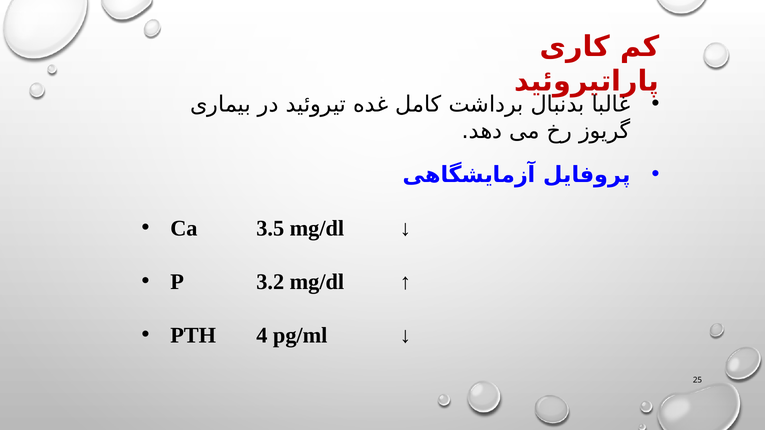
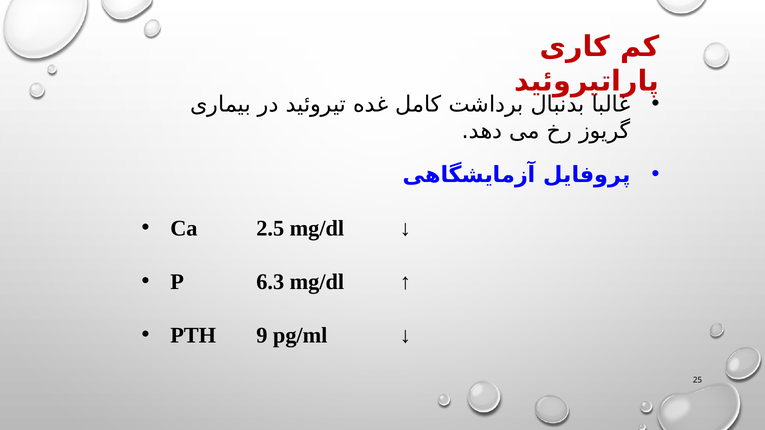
3.5: 3.5 -> 2.5
3.2: 3.2 -> 6.3
4: 4 -> 9
